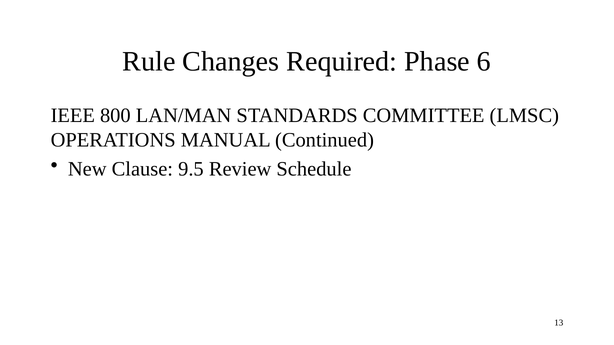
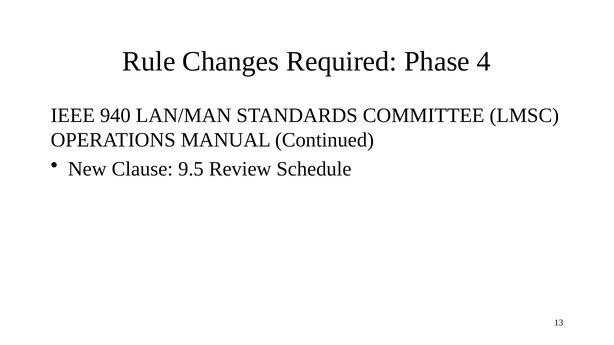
6: 6 -> 4
800: 800 -> 940
